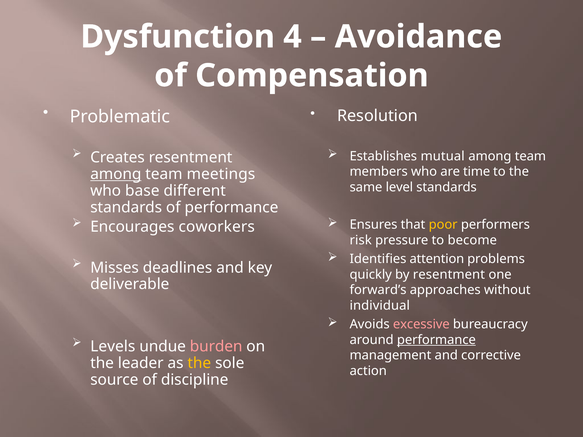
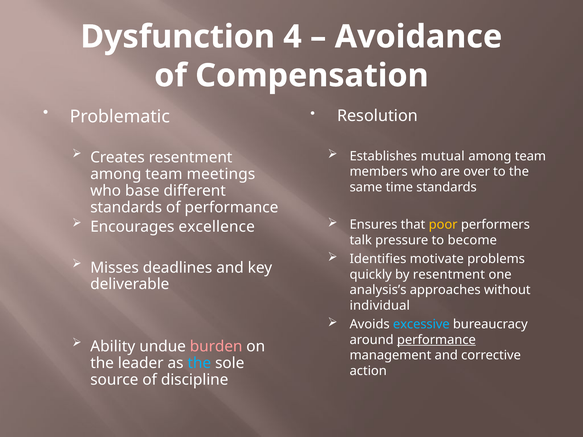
time: time -> over
among at (116, 174) underline: present -> none
level: level -> time
coworkers: coworkers -> excellence
risk: risk -> talk
attention: attention -> motivate
forward’s: forward’s -> analysis’s
excessive colour: pink -> light blue
Levels: Levels -> Ability
the at (199, 363) colour: yellow -> light blue
